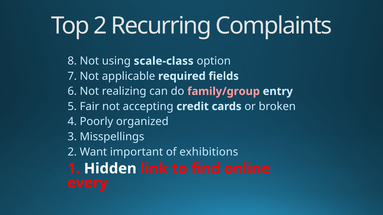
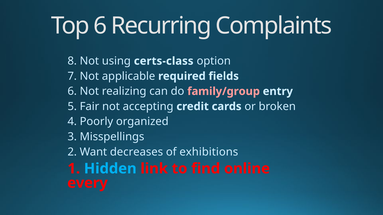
Top 2: 2 -> 6
scale-class: scale-class -> certs-class
important: important -> decreases
Hidden colour: white -> light blue
